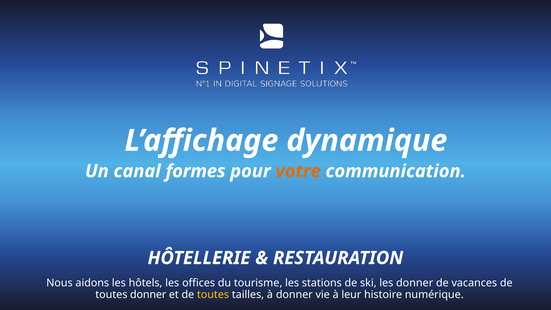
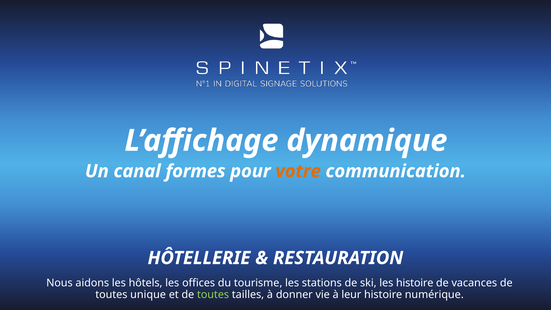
les donner: donner -> histoire
toutes donner: donner -> unique
toutes at (213, 295) colour: yellow -> light green
